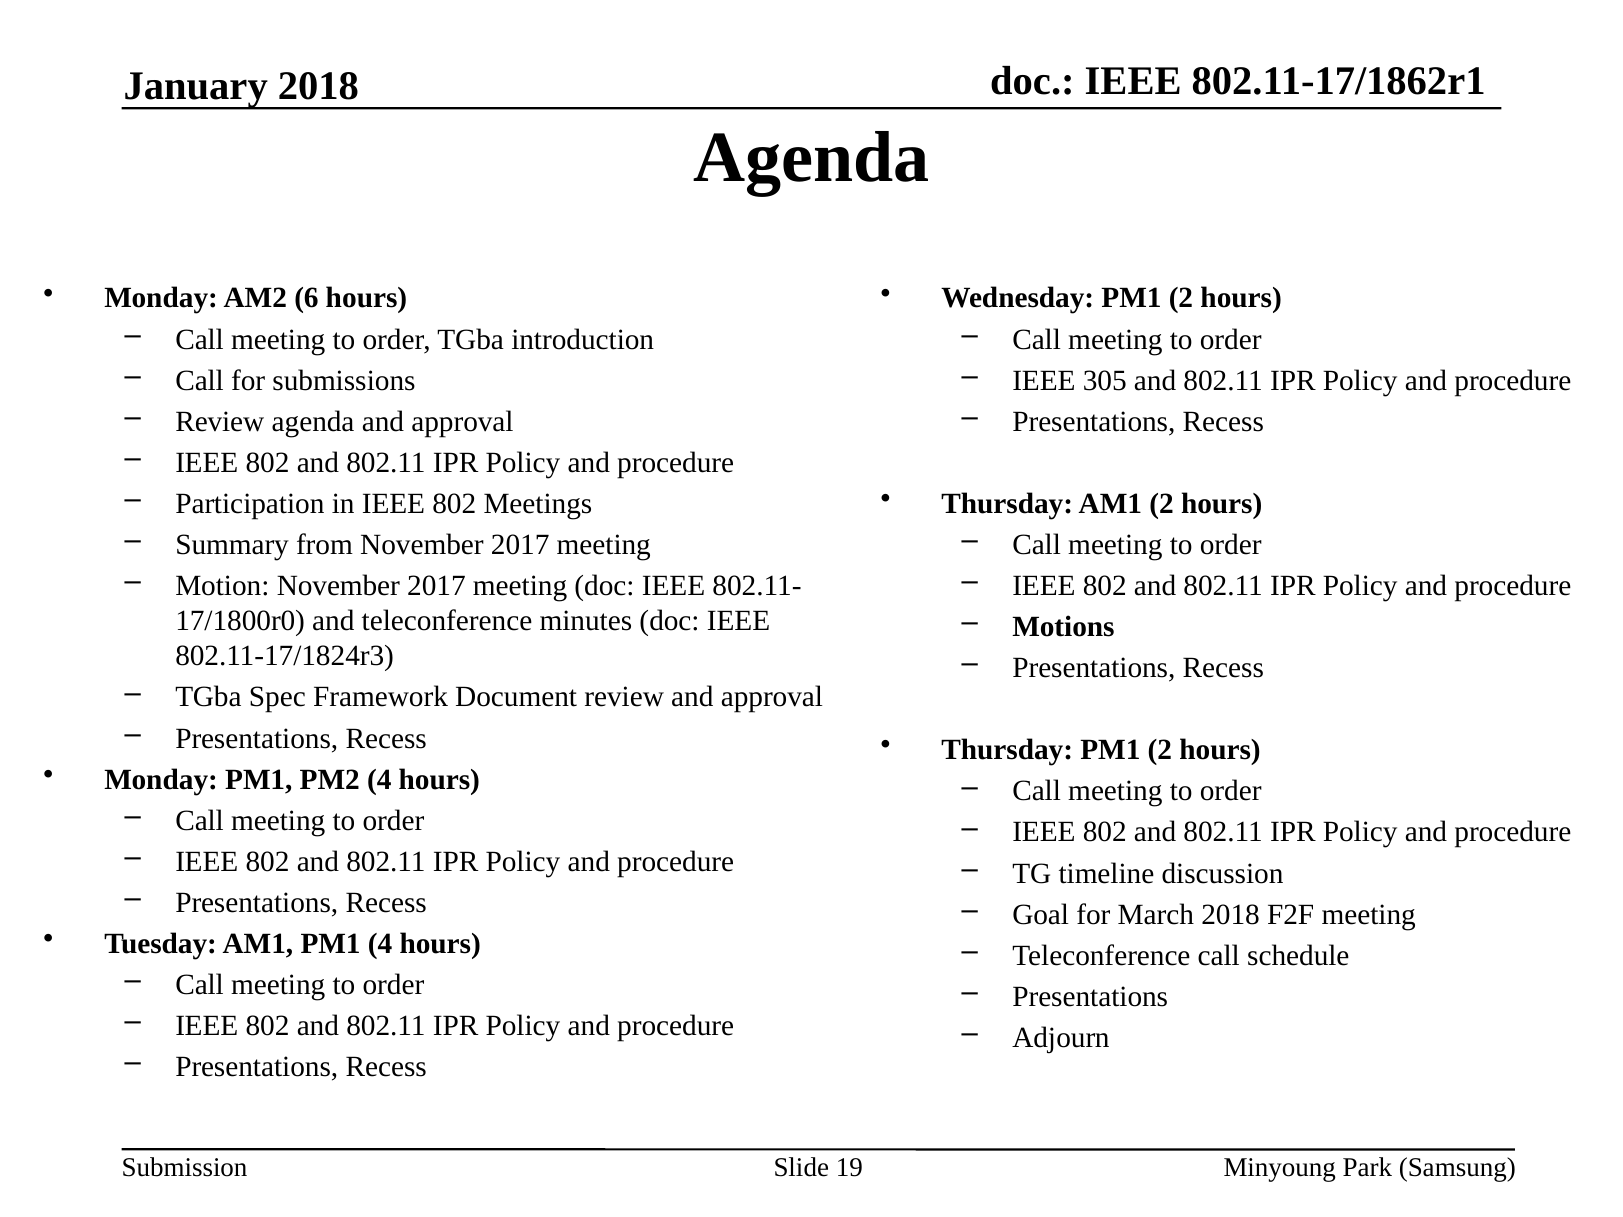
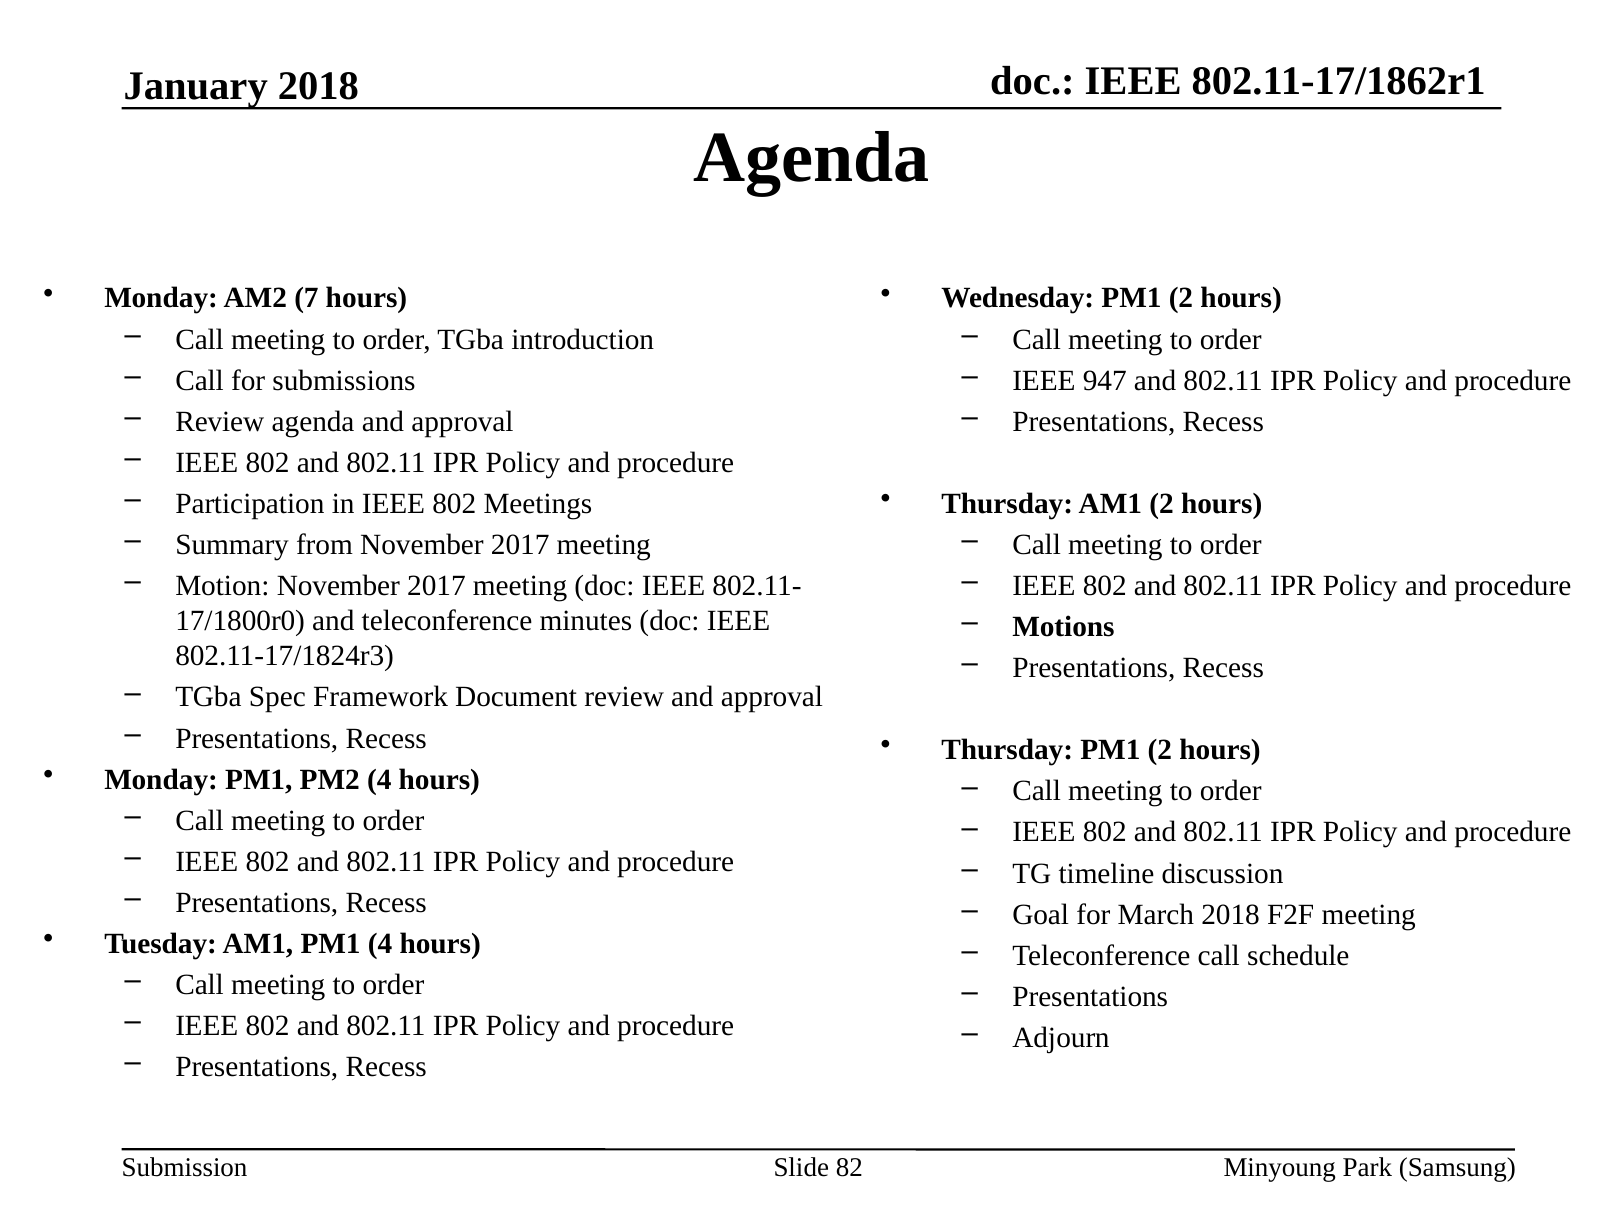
6: 6 -> 7
305: 305 -> 947
19: 19 -> 82
